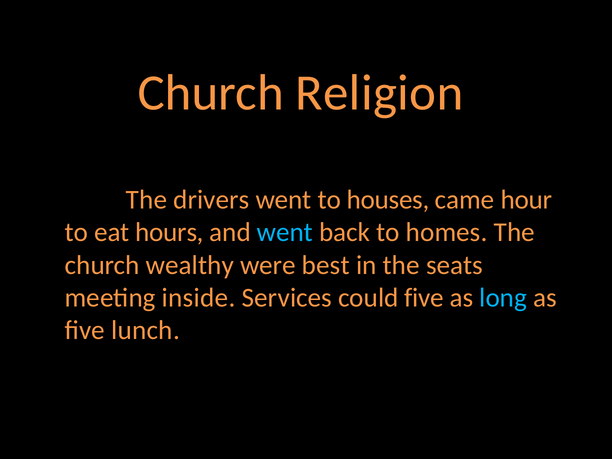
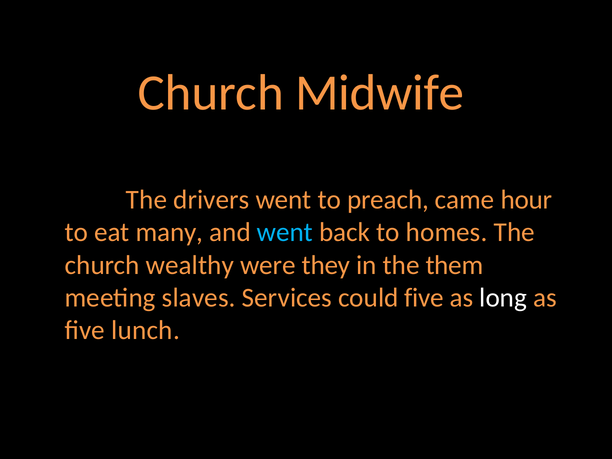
Religion: Religion -> Midwife
houses: houses -> preach
hours: hours -> many
best: best -> they
seats: seats -> them
inside: inside -> slaves
long colour: light blue -> white
